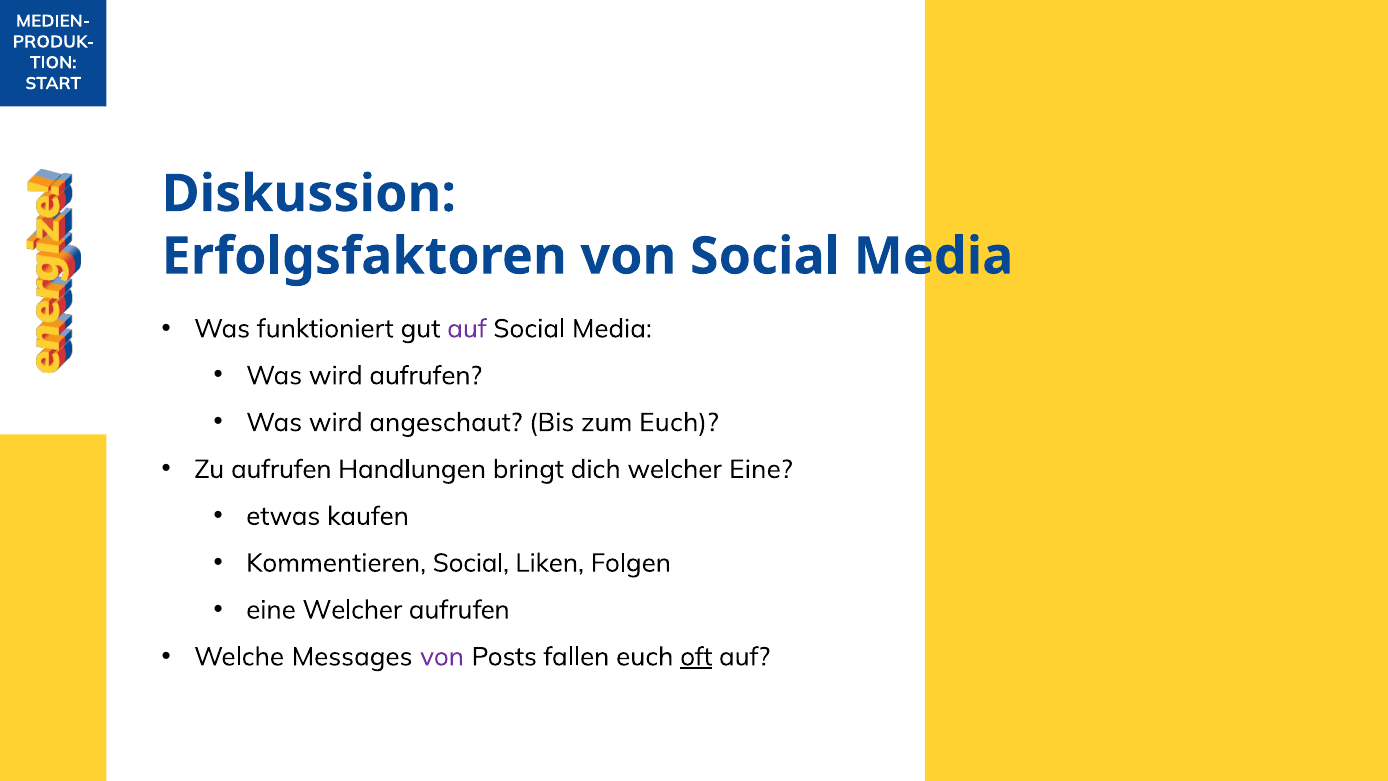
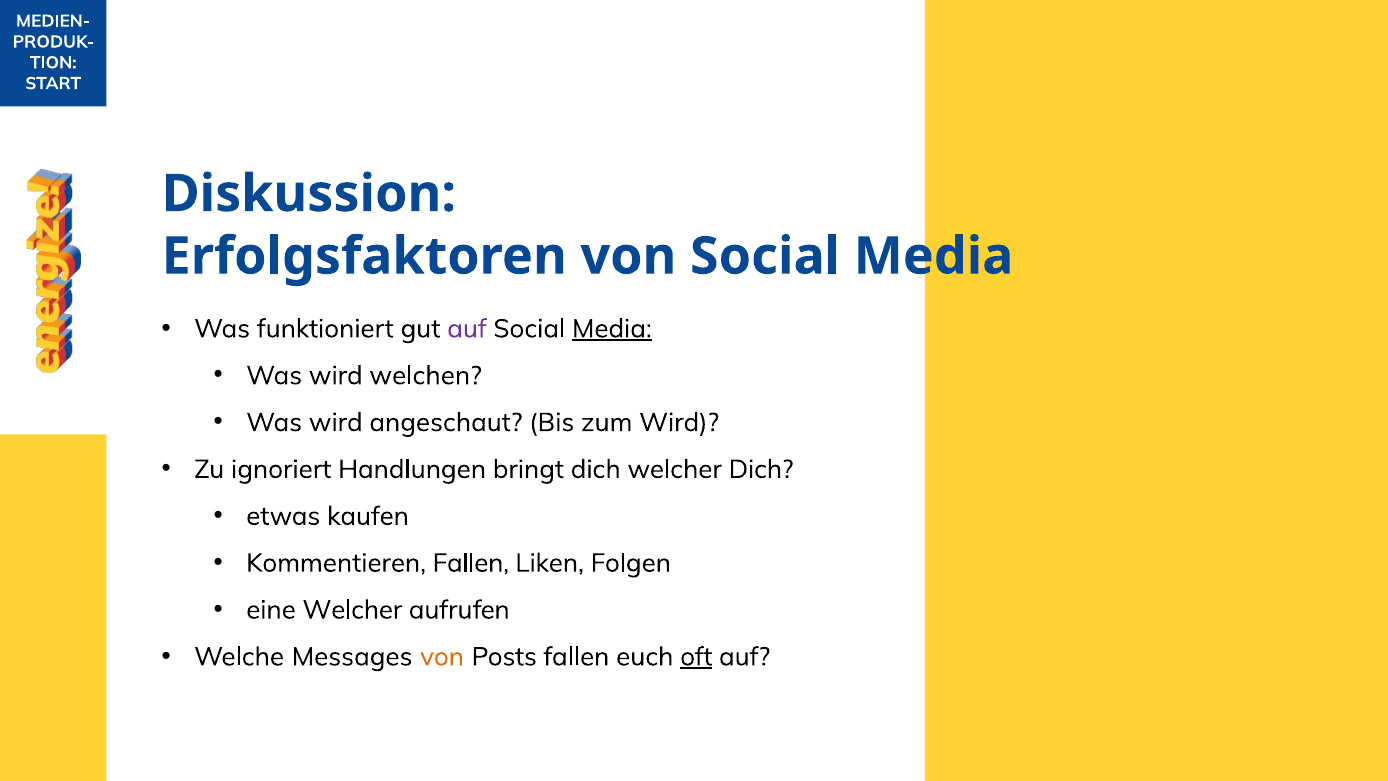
Media at (612, 329) underline: none -> present
wird aufrufen: aufrufen -> welchen
zum Euch: Euch -> Wird
Zu aufrufen: aufrufen -> ignoriert
welcher Eine: Eine -> Dich
Kommentieren Social: Social -> Fallen
von at (442, 657) colour: purple -> orange
